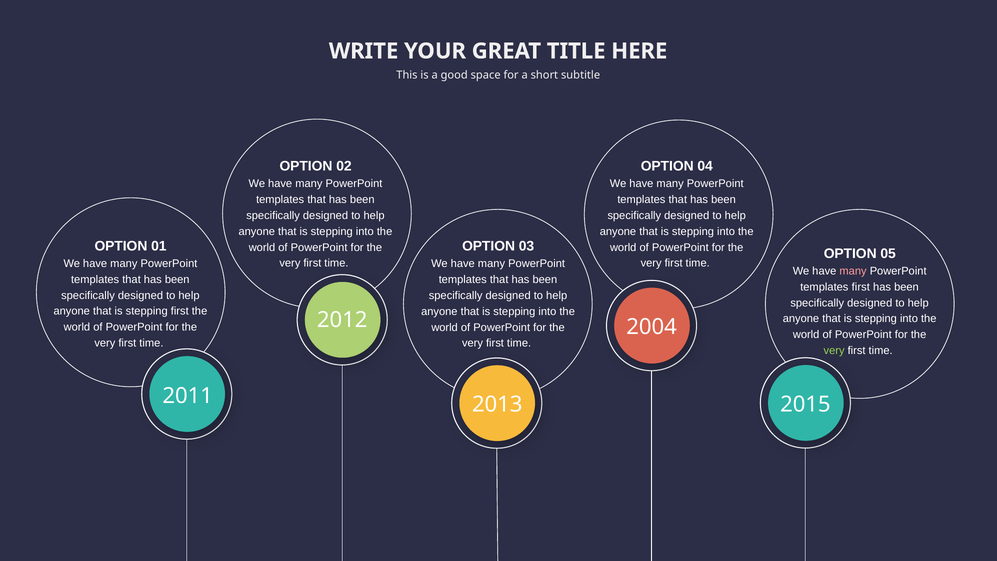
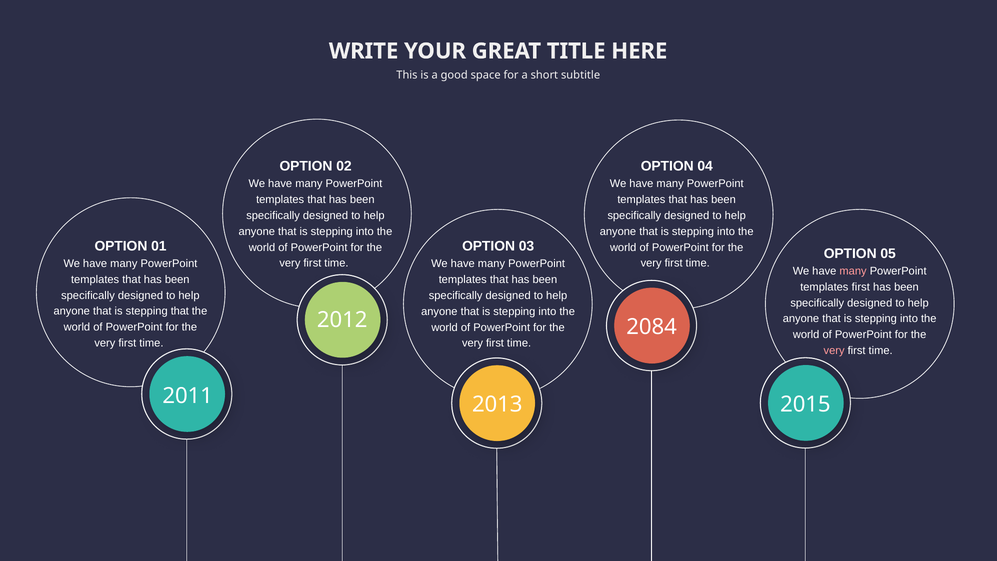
stepping first: first -> that
2004: 2004 -> 2084
very at (834, 350) colour: light green -> pink
